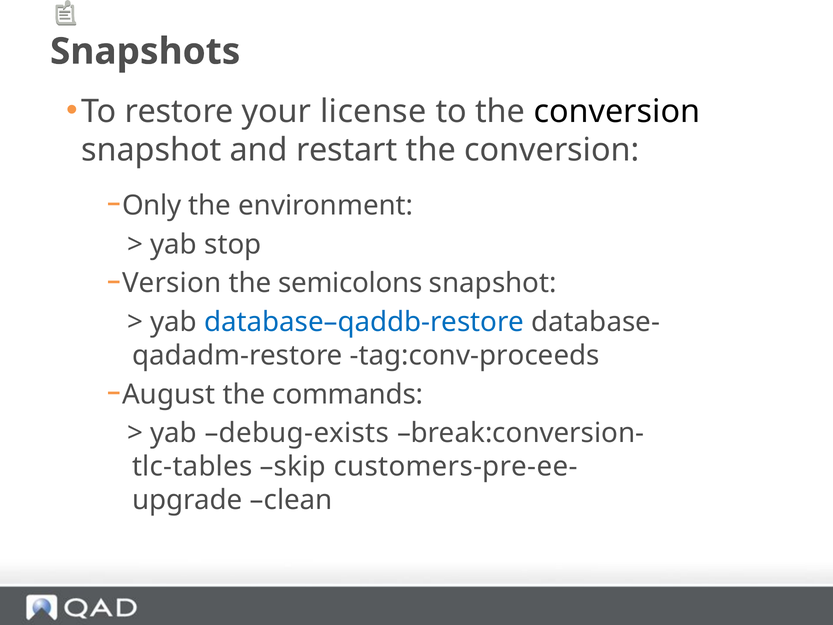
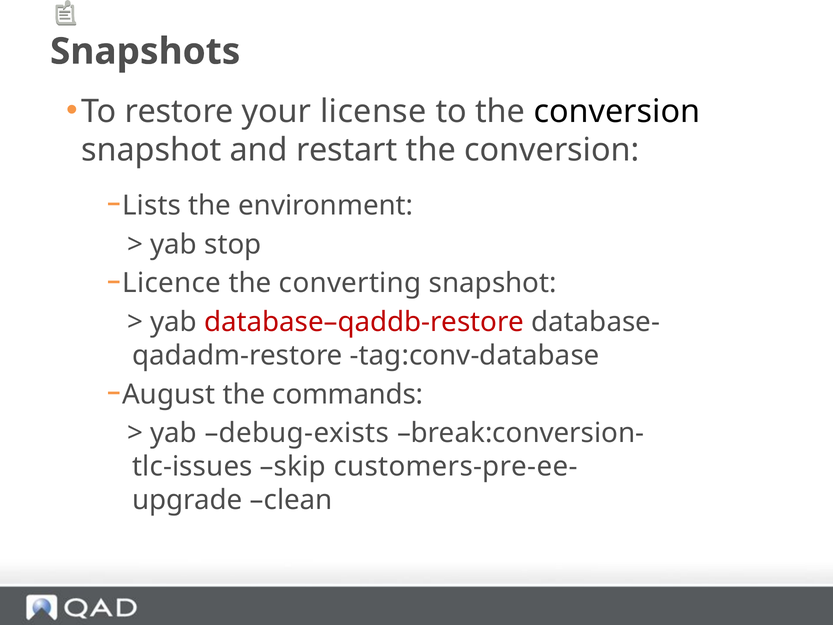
Only: Only -> Lists
Version: Version -> Licence
semicolons: semicolons -> converting
database–qaddb-restore colour: blue -> red
tag:conv-proceeds: tag:conv-proceeds -> tag:conv-database
tlc-tables: tlc-tables -> tlc-issues
